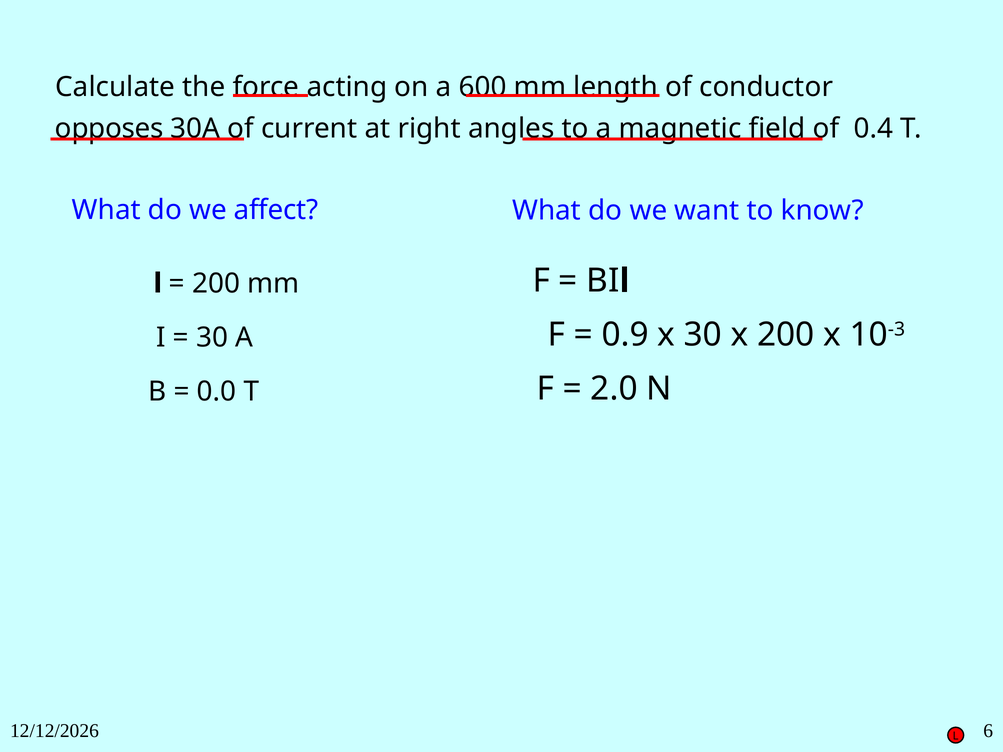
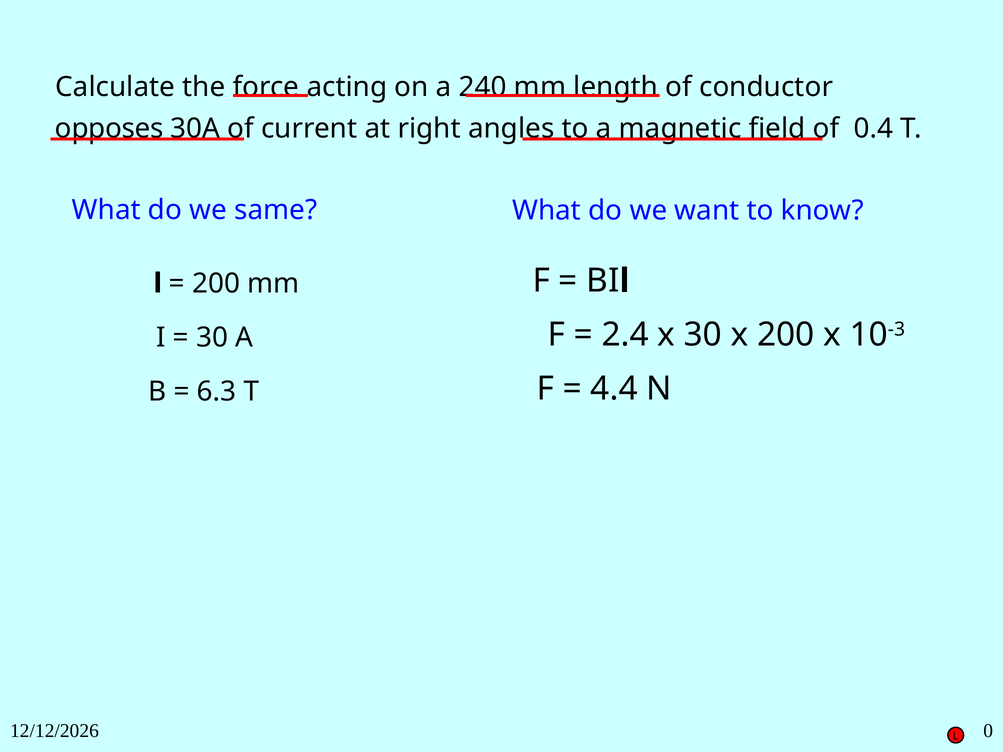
600: 600 -> 240
affect: affect -> same
0.9: 0.9 -> 2.4
2.0: 2.0 -> 4.4
0.0: 0.0 -> 6.3
6: 6 -> 0
